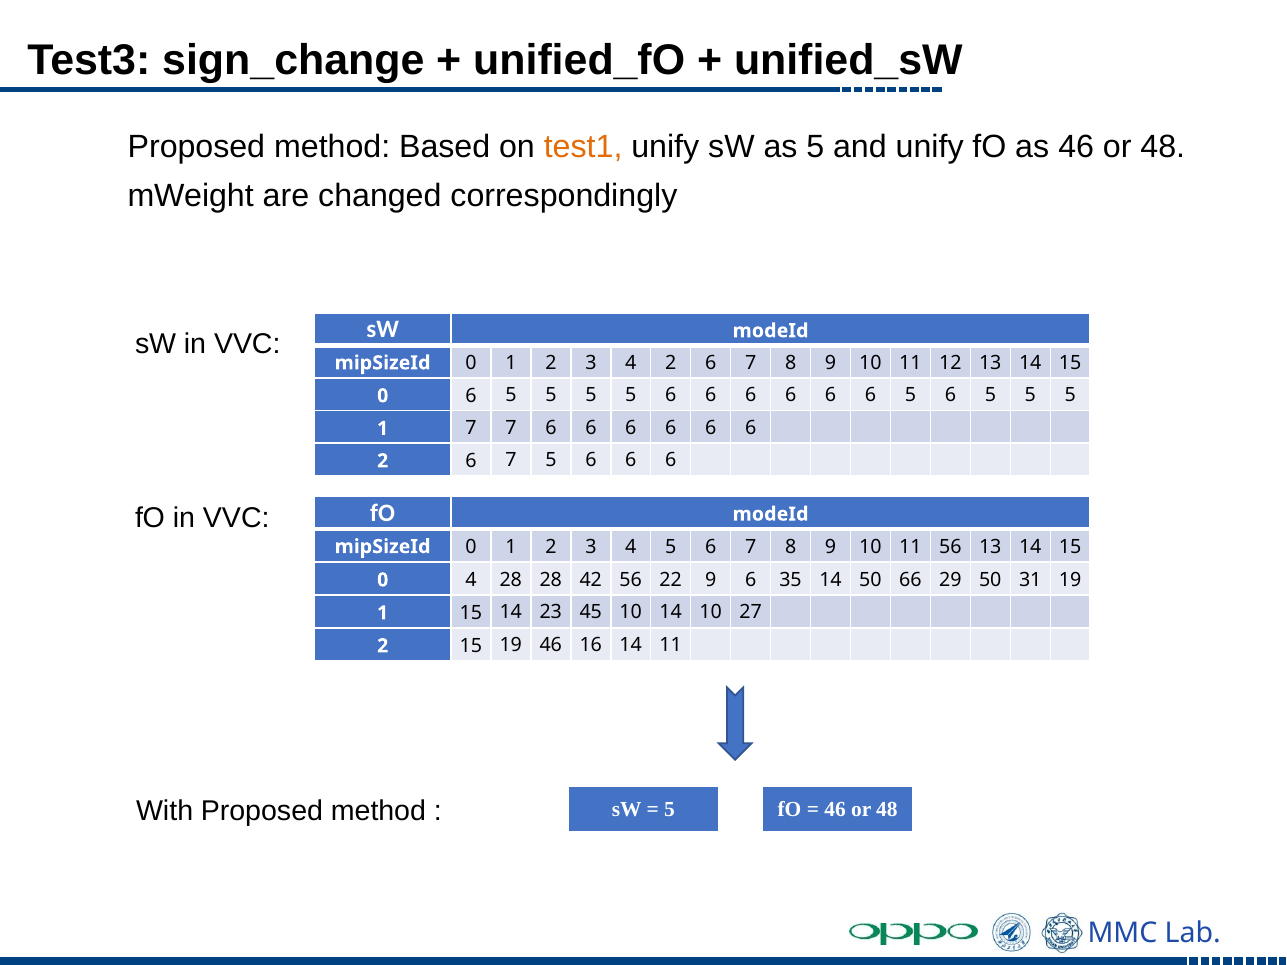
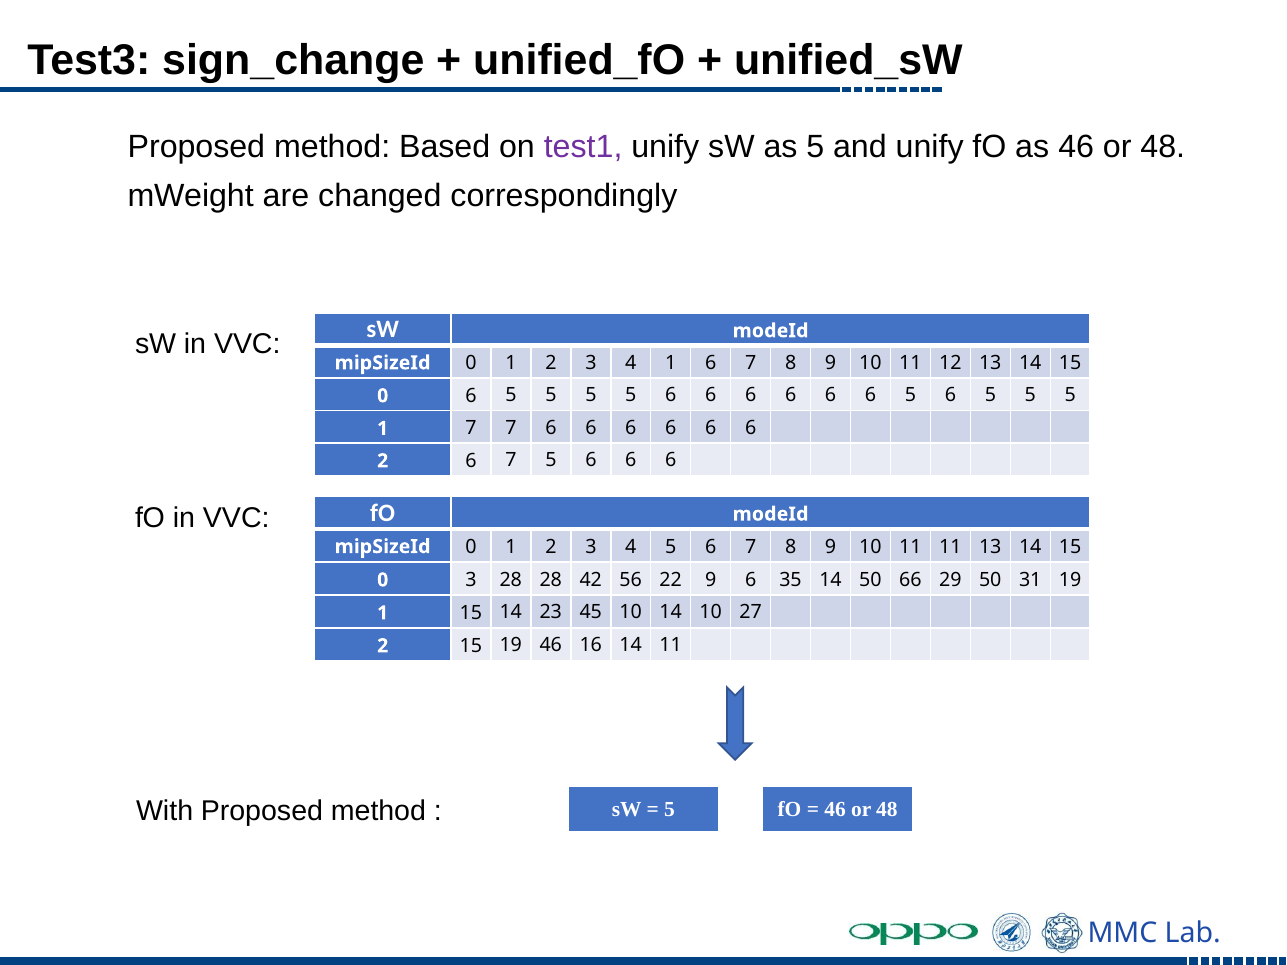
test1 colour: orange -> purple
4 2: 2 -> 1
11 56: 56 -> 11
0 4: 4 -> 3
